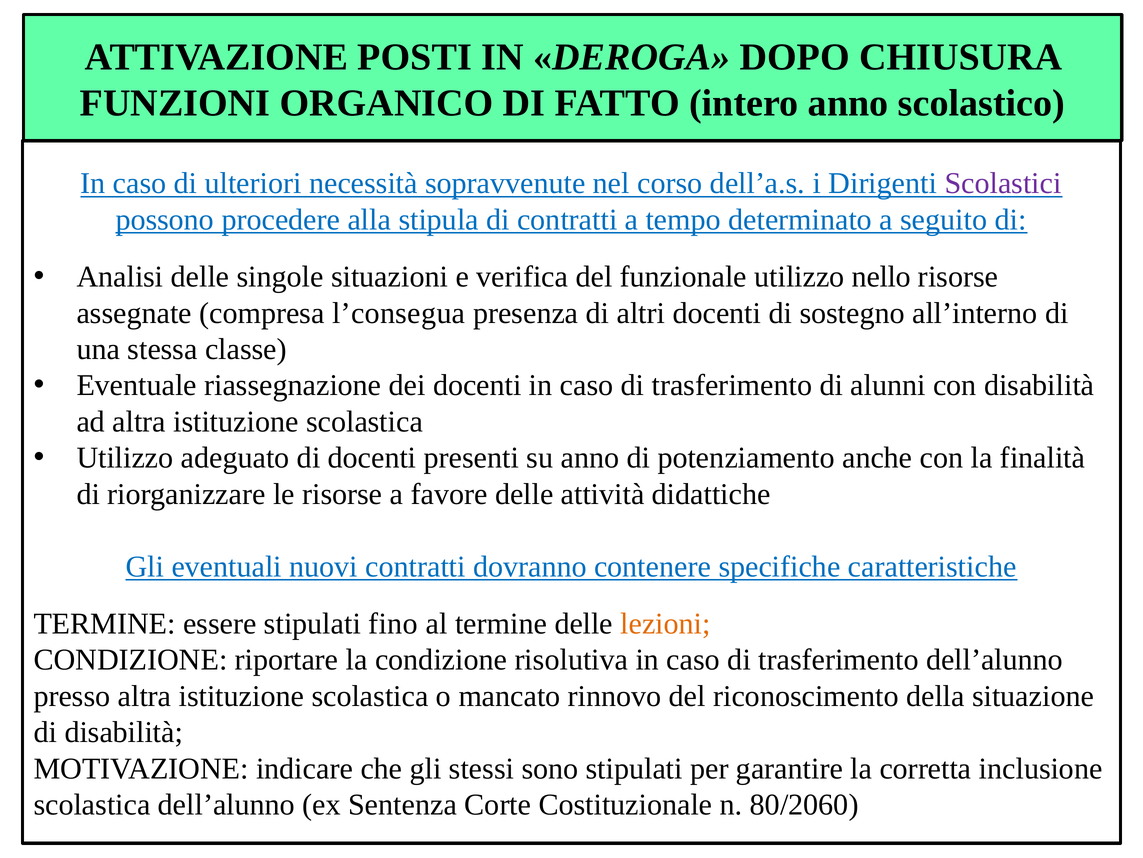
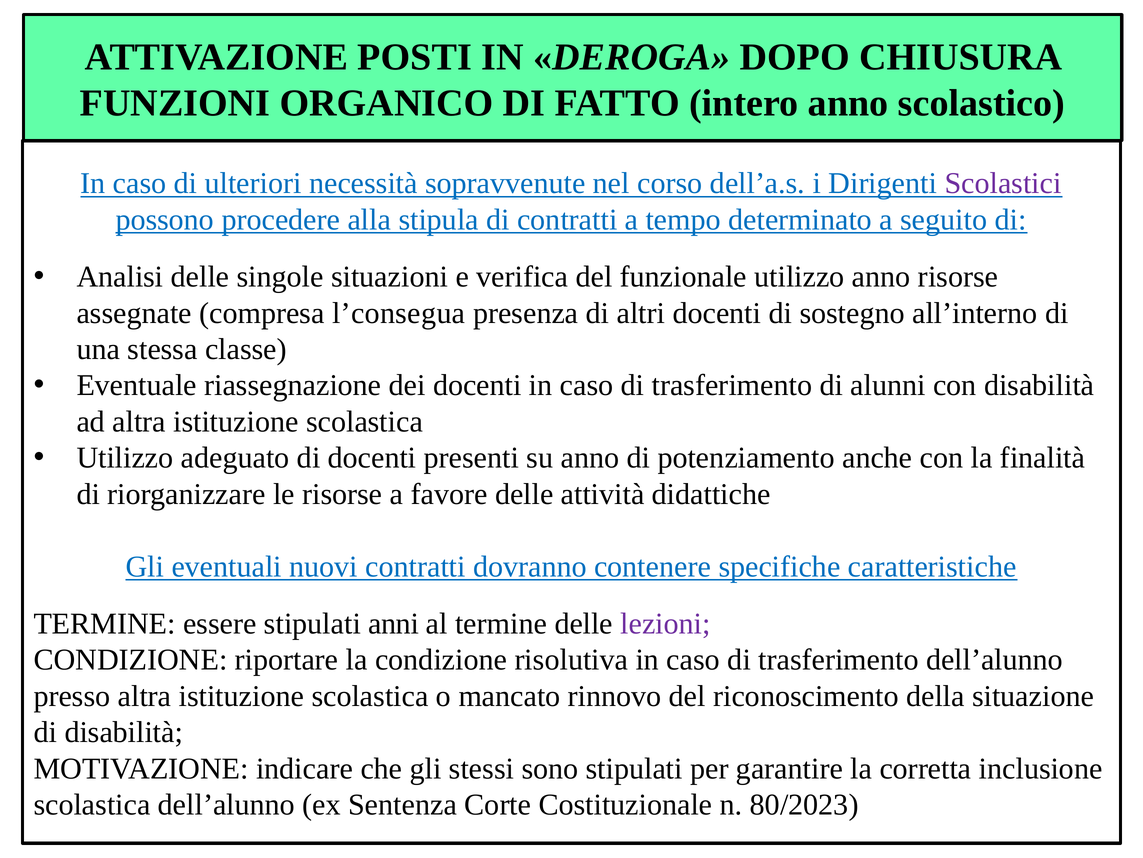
utilizzo nello: nello -> anno
fino: fino -> anni
lezioni colour: orange -> purple
80/2060: 80/2060 -> 80/2023
